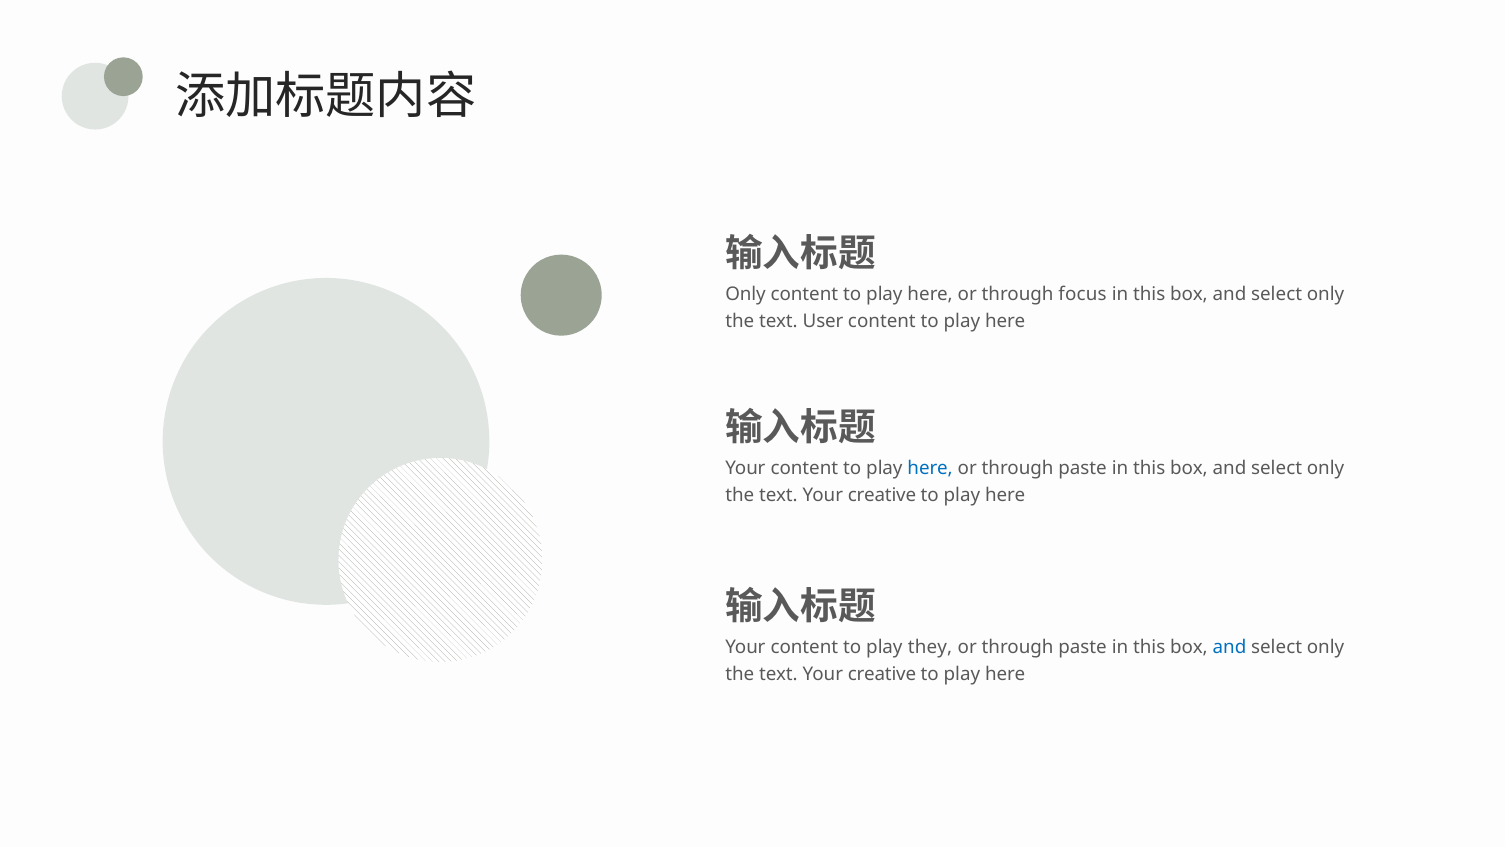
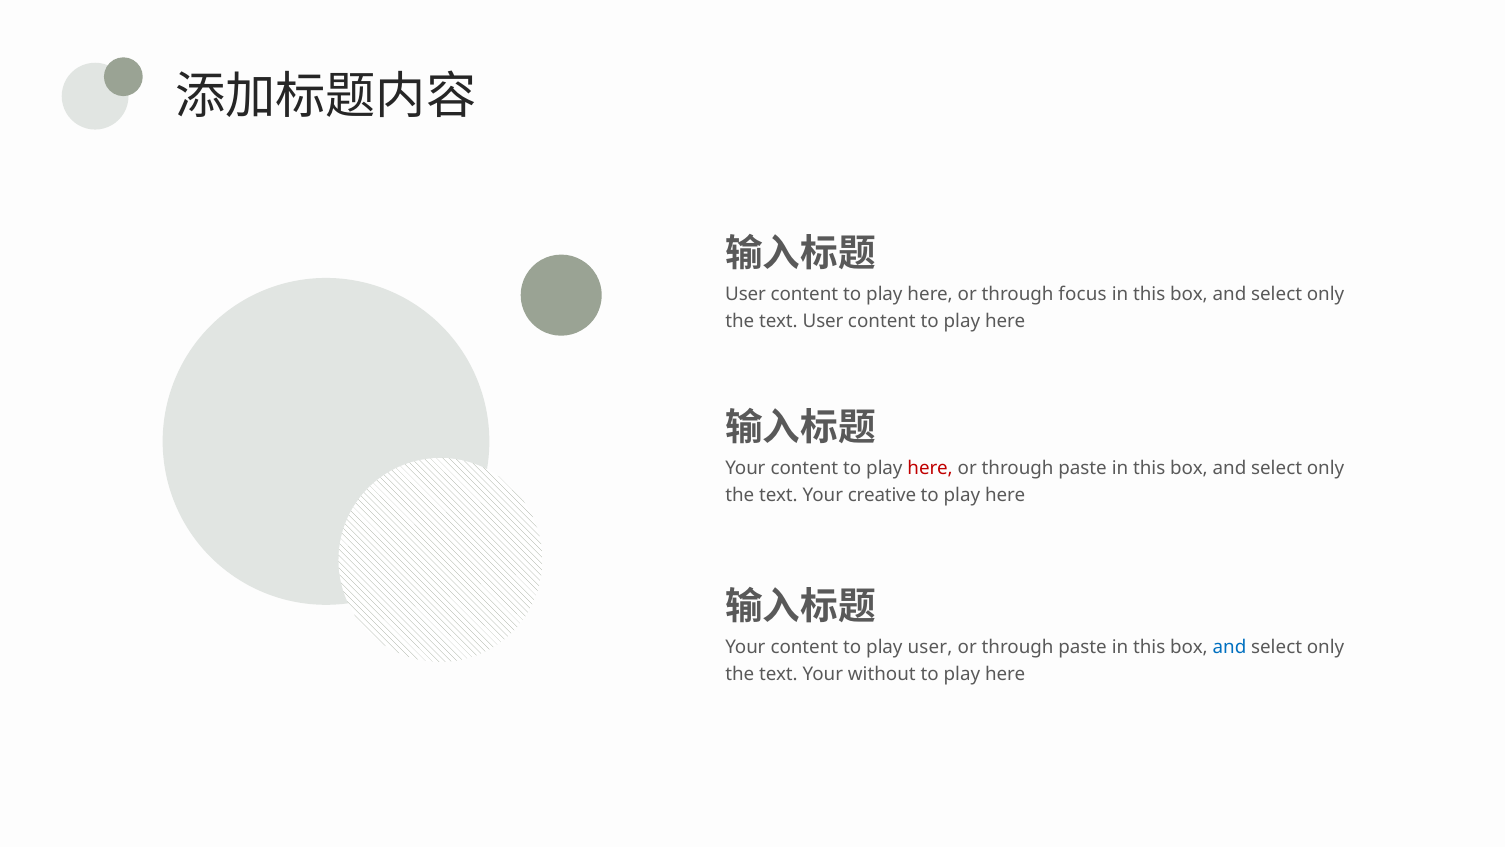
Only at (745, 294): Only -> User
here at (930, 468) colour: blue -> red
play they: they -> user
creative at (882, 674): creative -> without
